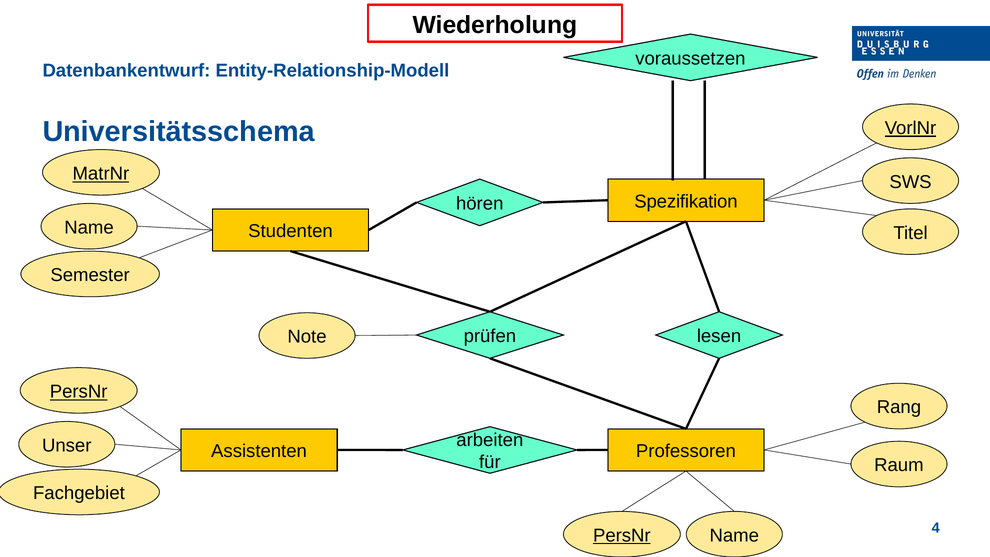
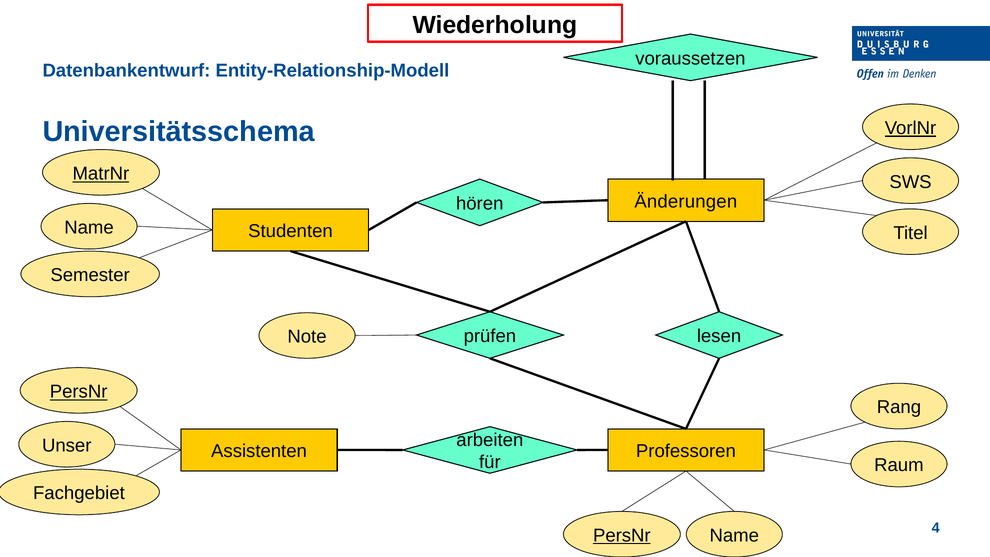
Spezifikation: Spezifikation -> Änderungen
